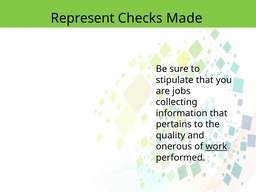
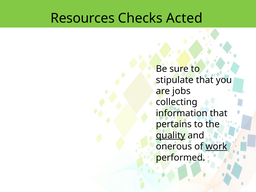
Represent: Represent -> Resources
Made: Made -> Acted
quality underline: none -> present
